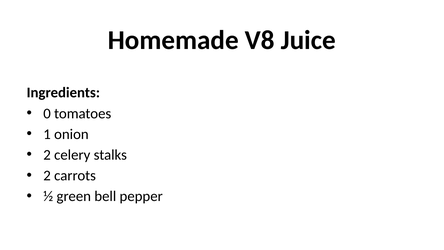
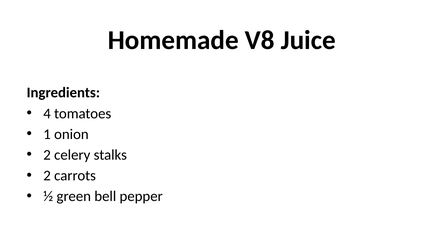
0: 0 -> 4
